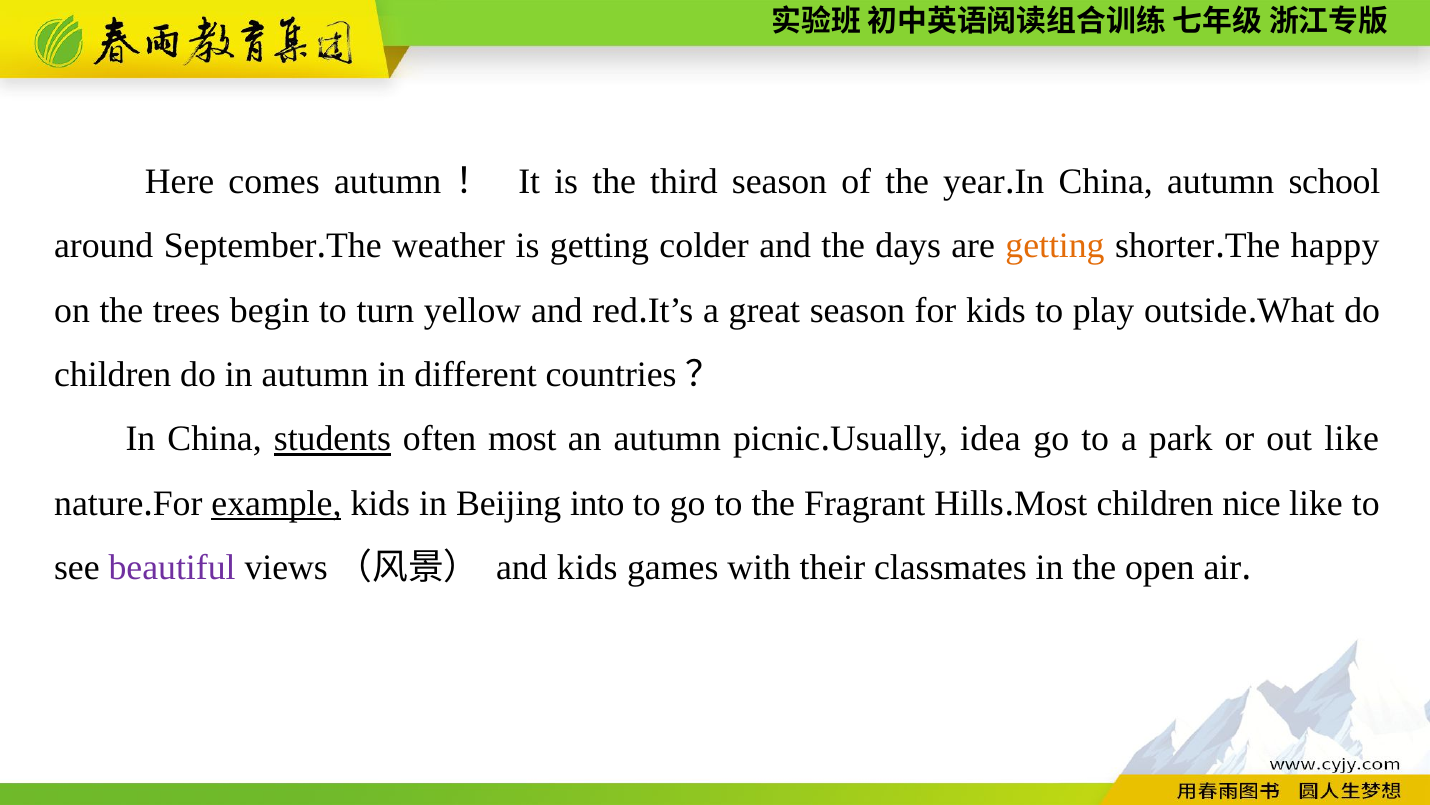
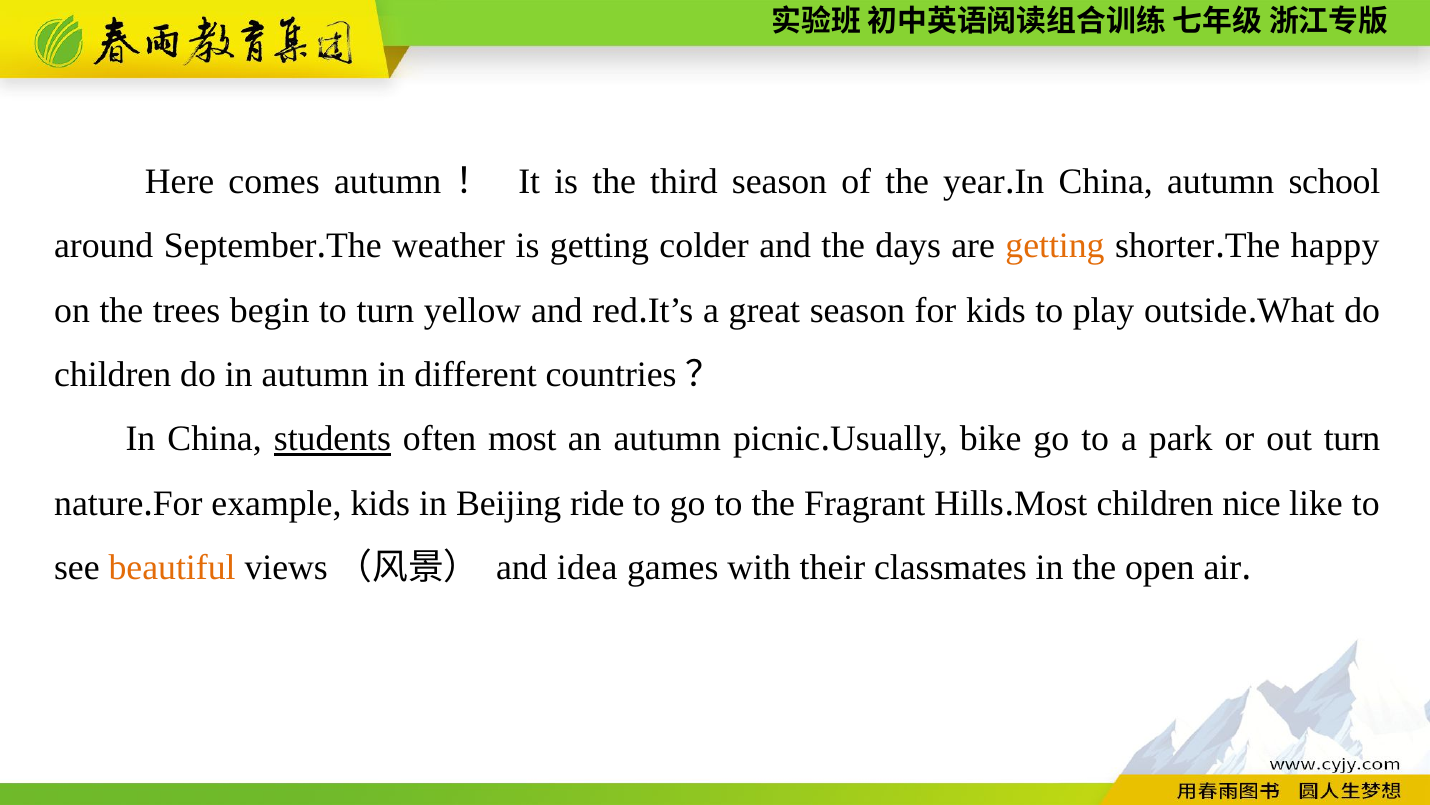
idea: idea -> bike
out like: like -> turn
example underline: present -> none
into: into -> ride
beautiful colour: purple -> orange
and kids: kids -> idea
